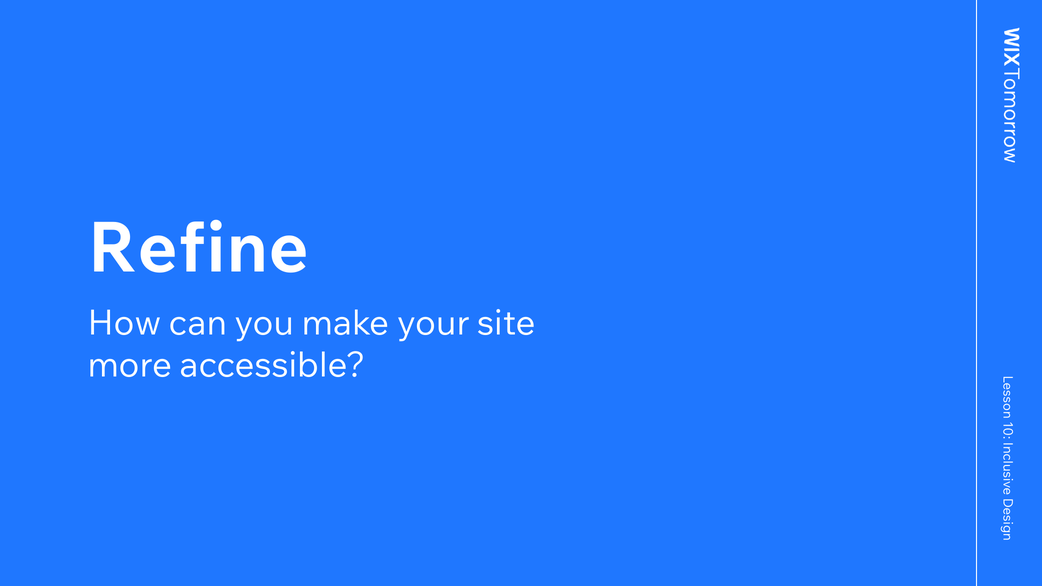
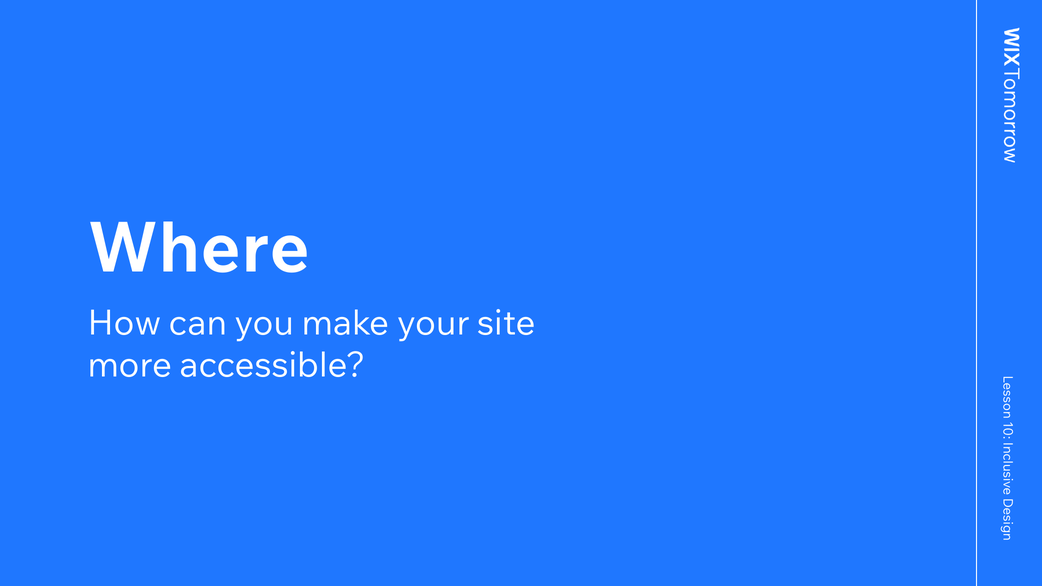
Refine: Refine -> Where
